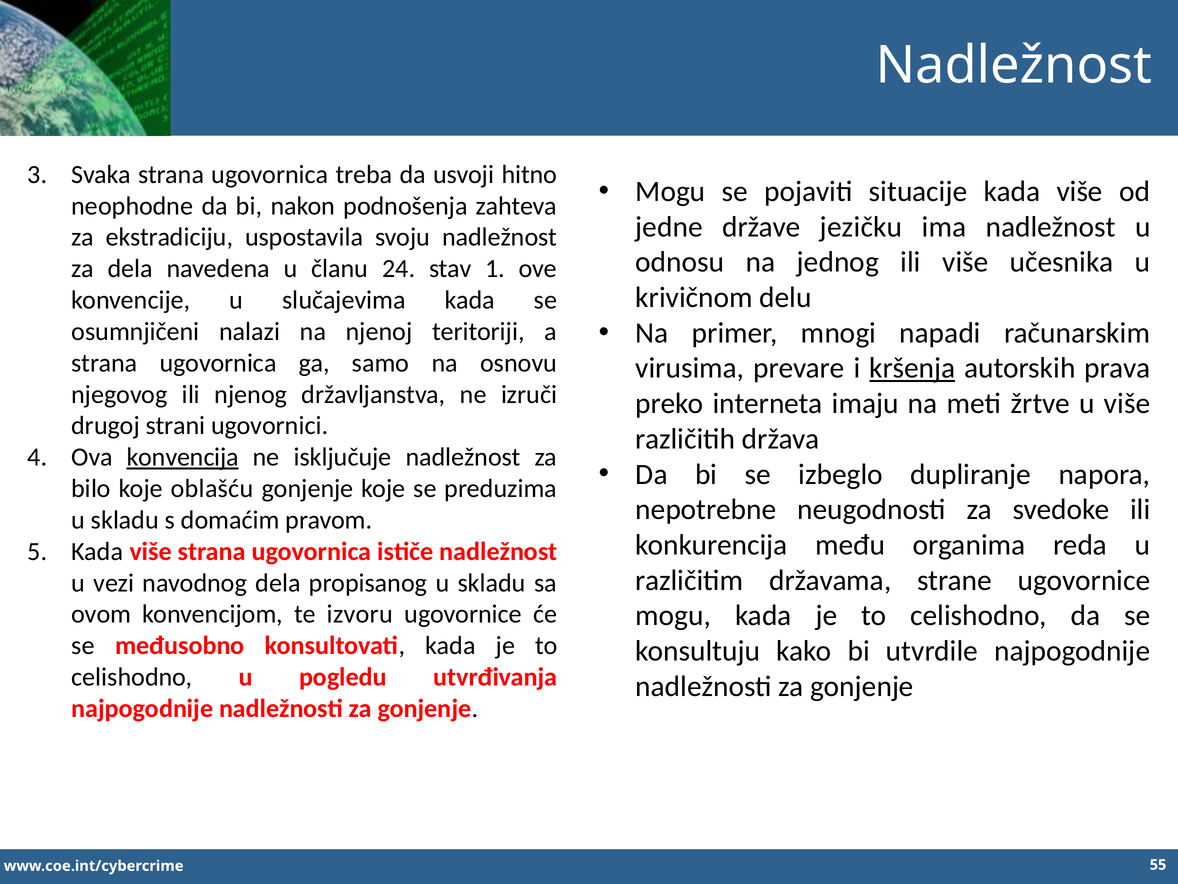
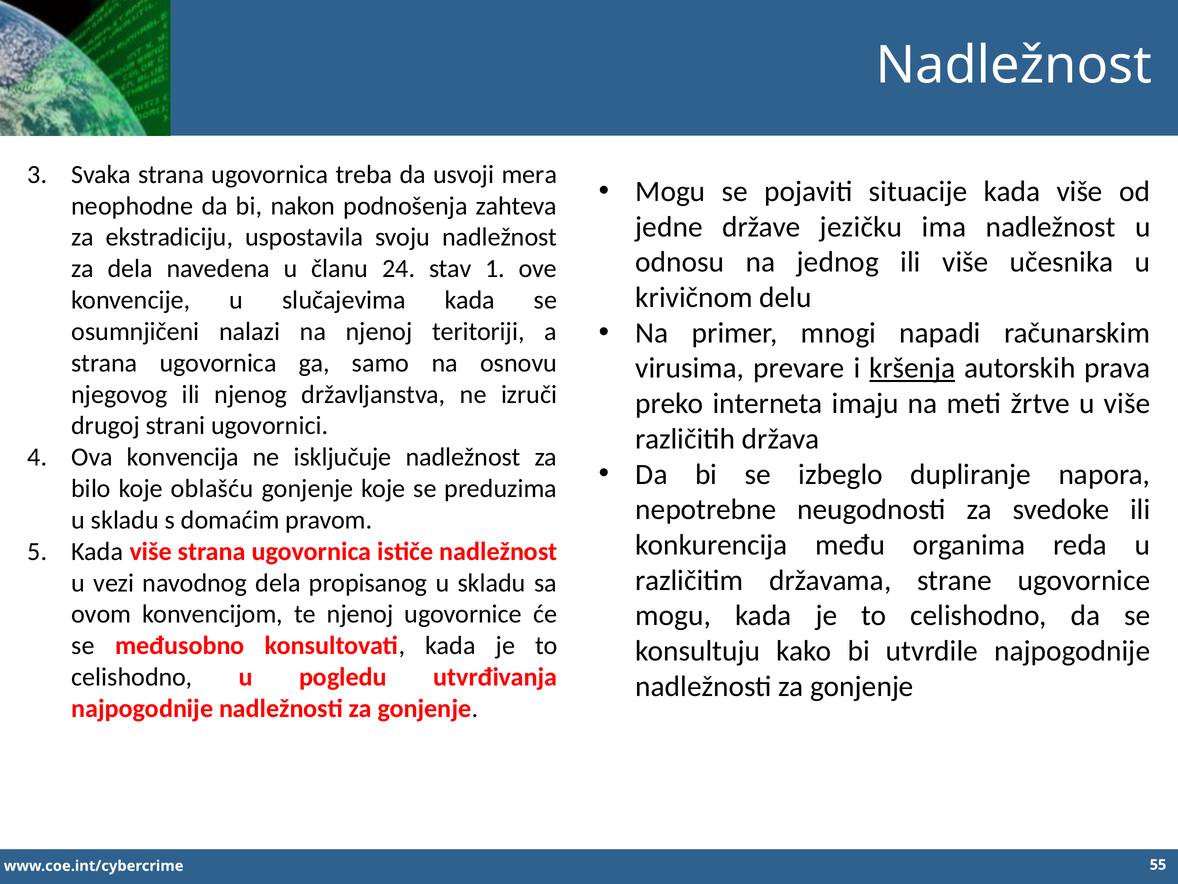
hitno: hitno -> mera
konvencija underline: present -> none
te izvoru: izvoru -> njenoj
